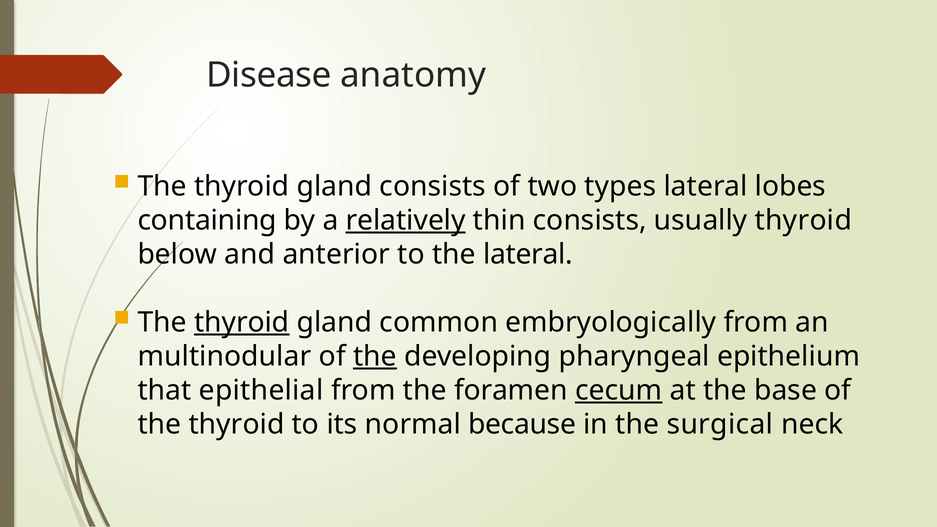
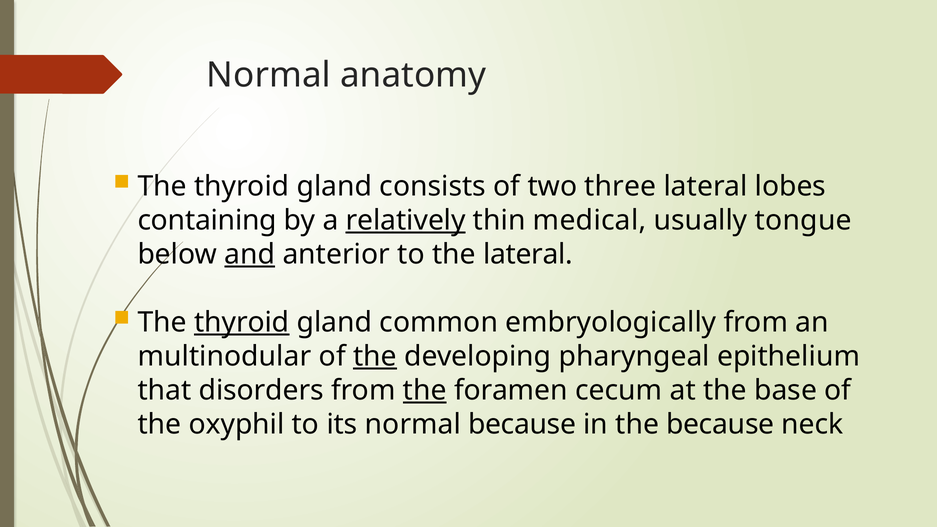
Disease at (269, 75): Disease -> Normal
types: types -> three
thin consists: consists -> medical
usually thyroid: thyroid -> tongue
and underline: none -> present
epithelial: epithelial -> disorders
the at (425, 390) underline: none -> present
cecum underline: present -> none
thyroid at (237, 424): thyroid -> oxyphil
the surgical: surgical -> because
